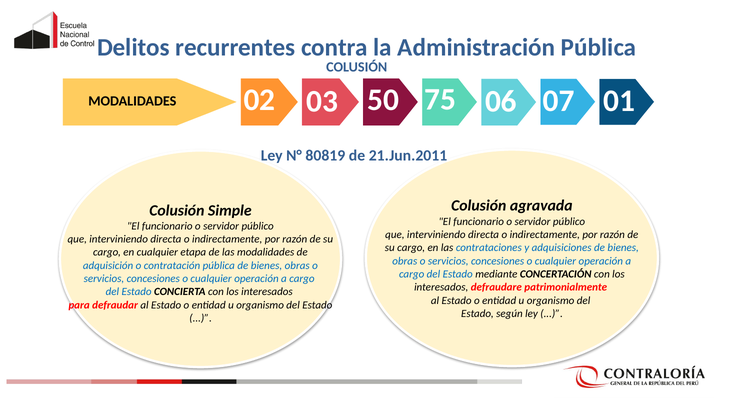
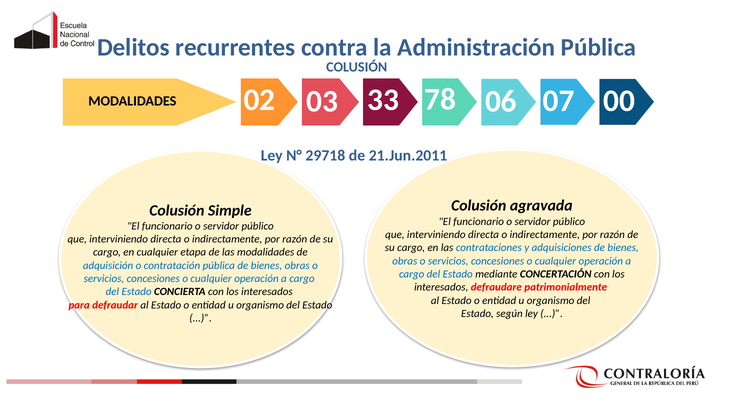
50: 50 -> 33
01: 01 -> 00
75: 75 -> 78
80819: 80819 -> 29718
